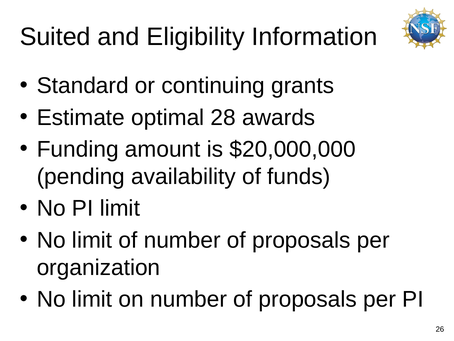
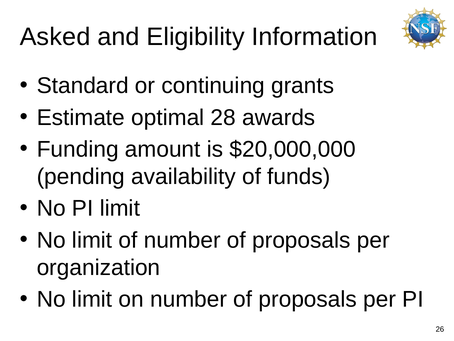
Suited: Suited -> Asked
